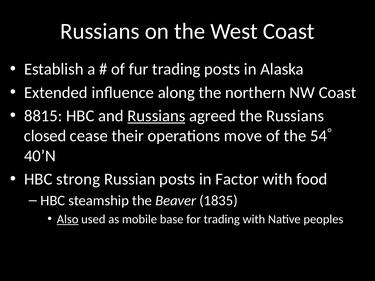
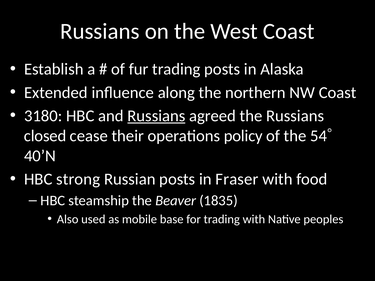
8815: 8815 -> 3180
move: move -> policy
Factor: Factor -> Fraser
Also underline: present -> none
